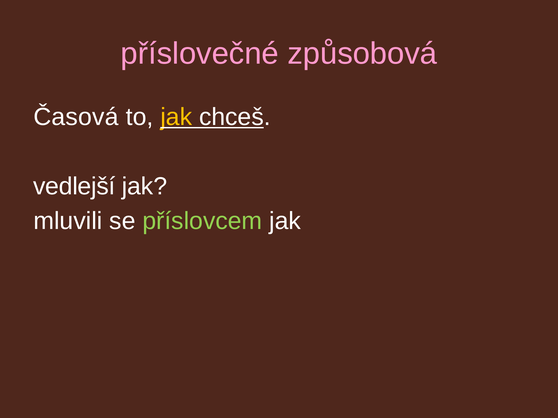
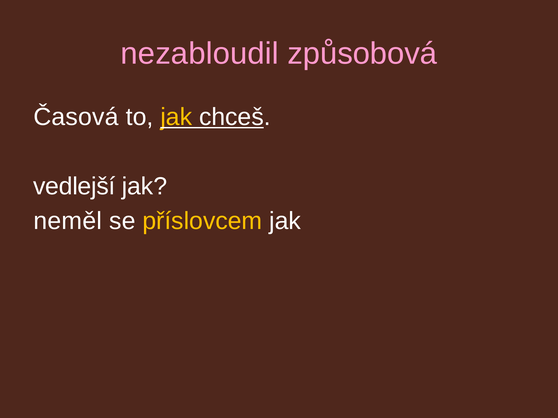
příslovečné: příslovečné -> nezabloudil
mluvili: mluvili -> neměl
příslovcem colour: light green -> yellow
